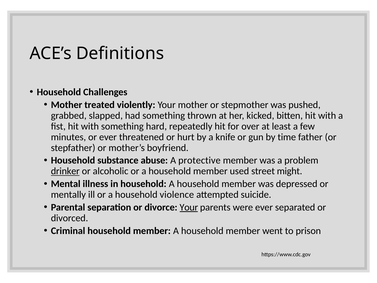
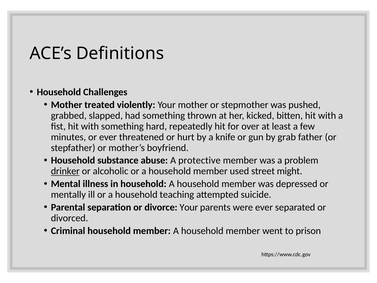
time: time -> grab
violence: violence -> teaching
Your at (189, 207) underline: present -> none
